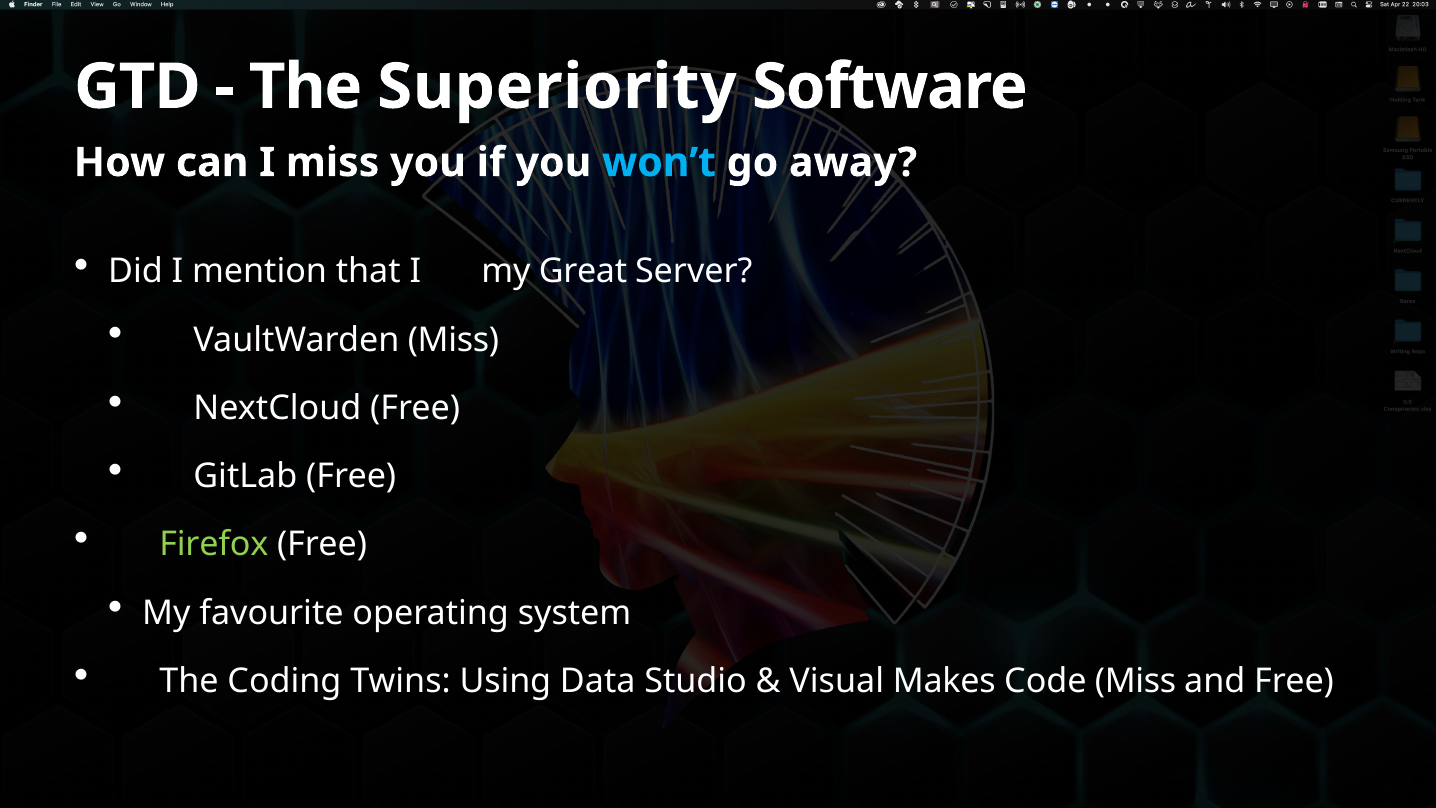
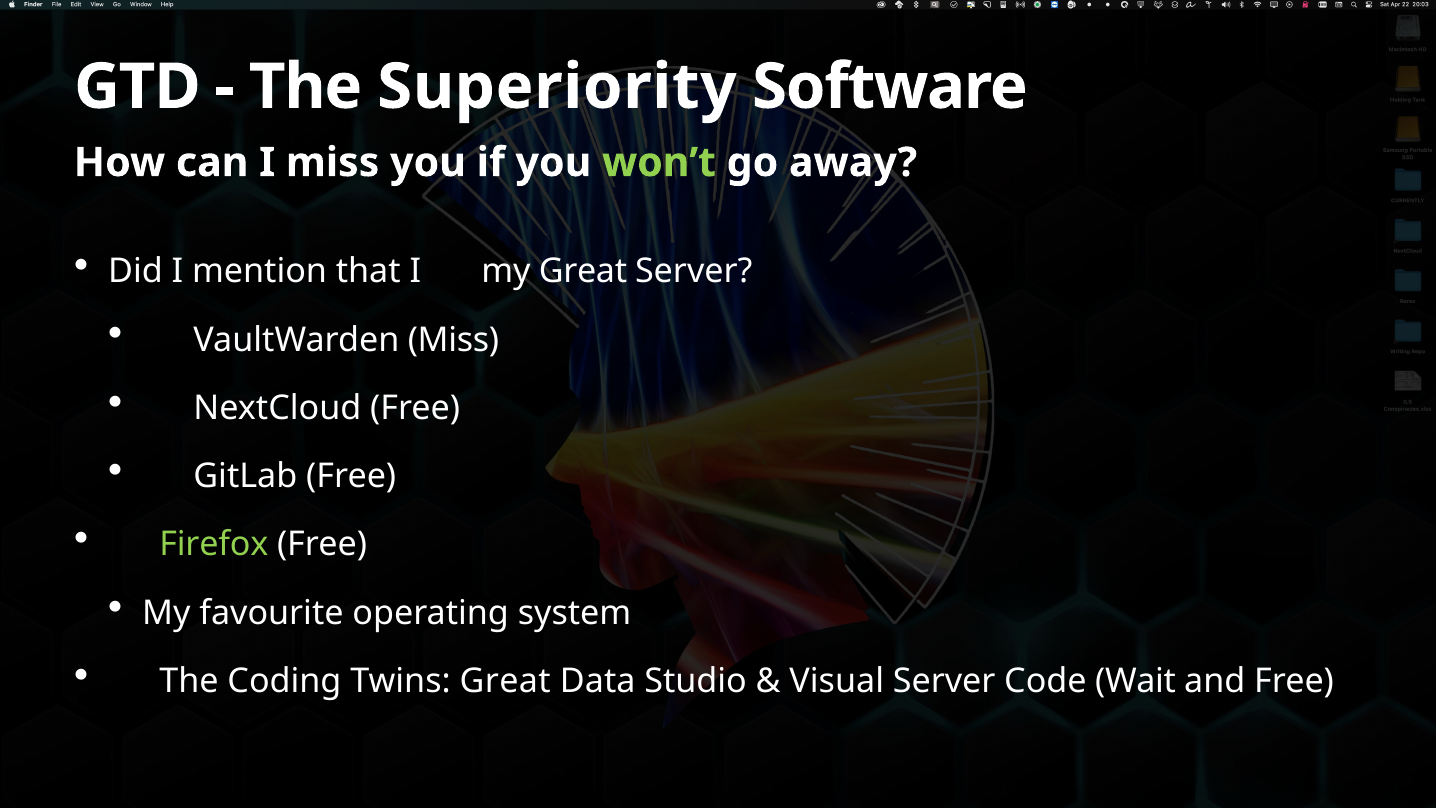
won’t colour: light blue -> light green
Twins Using: Using -> Great
Visual Makes: Makes -> Server
Code Miss: Miss -> Wait
